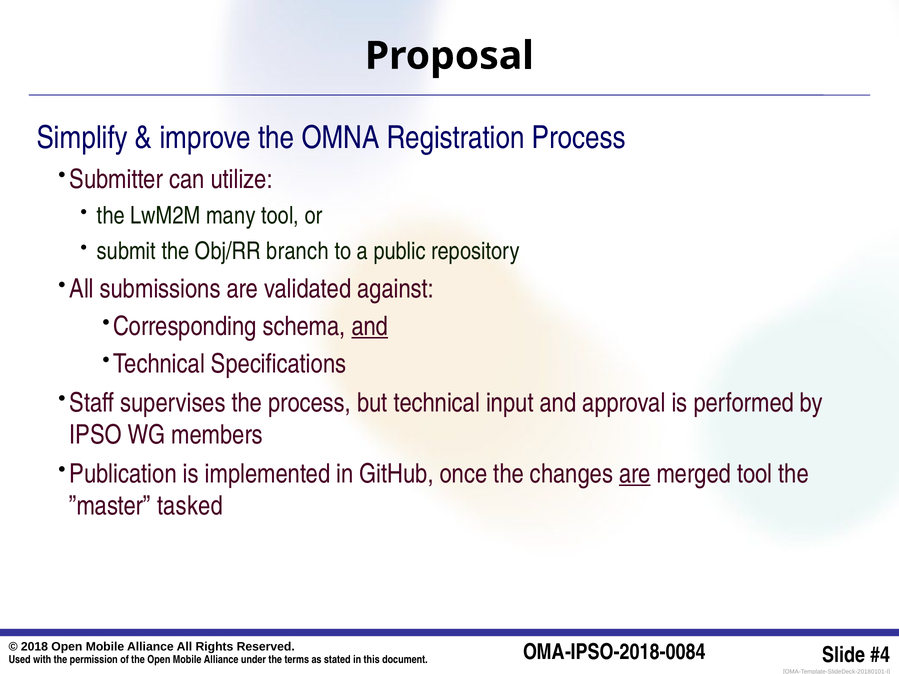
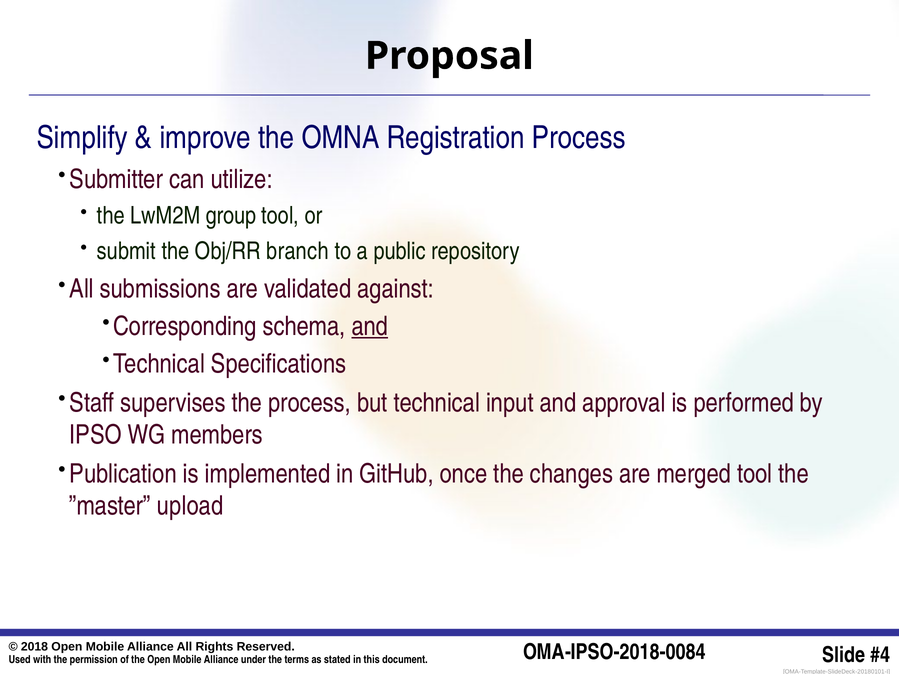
many: many -> group
are at (635, 474) underline: present -> none
tasked: tasked -> upload
